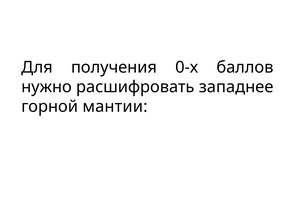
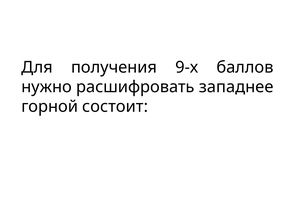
0-х: 0-х -> 9-х
мантии: мантии -> состоит
